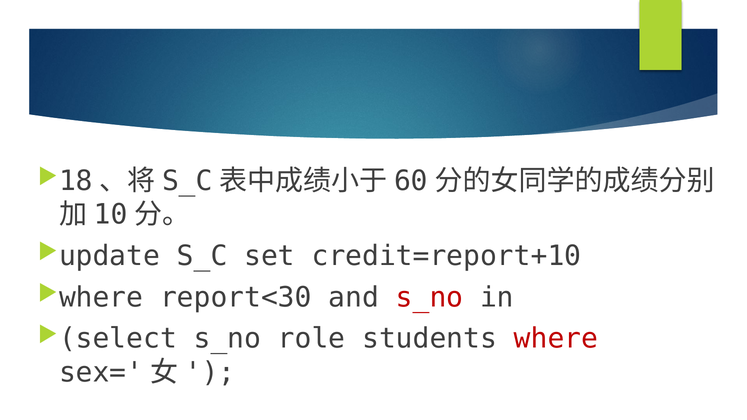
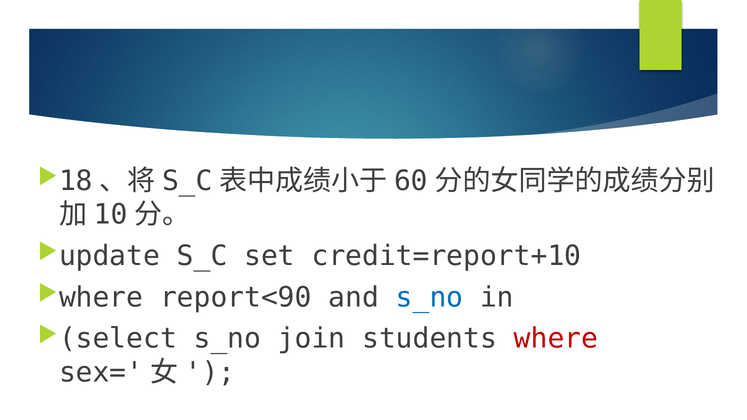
report<30: report<30 -> report<90
s_no at (430, 298) colour: red -> blue
role: role -> join
